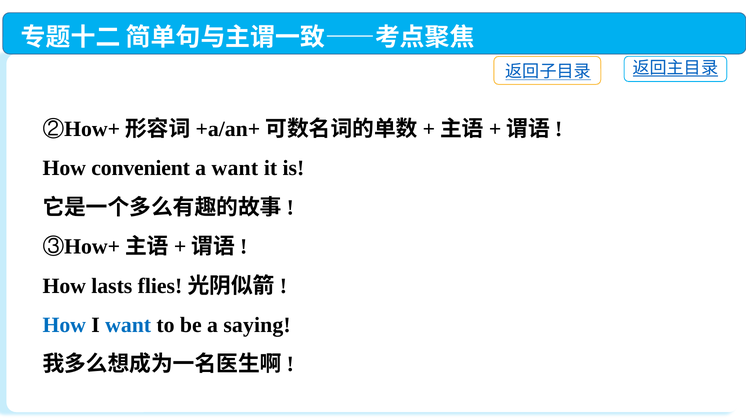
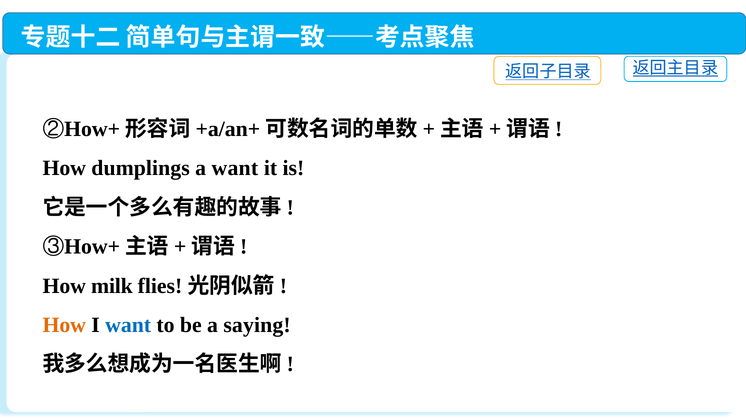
convenient: convenient -> dumplings
lasts: lasts -> milk
How at (64, 325) colour: blue -> orange
